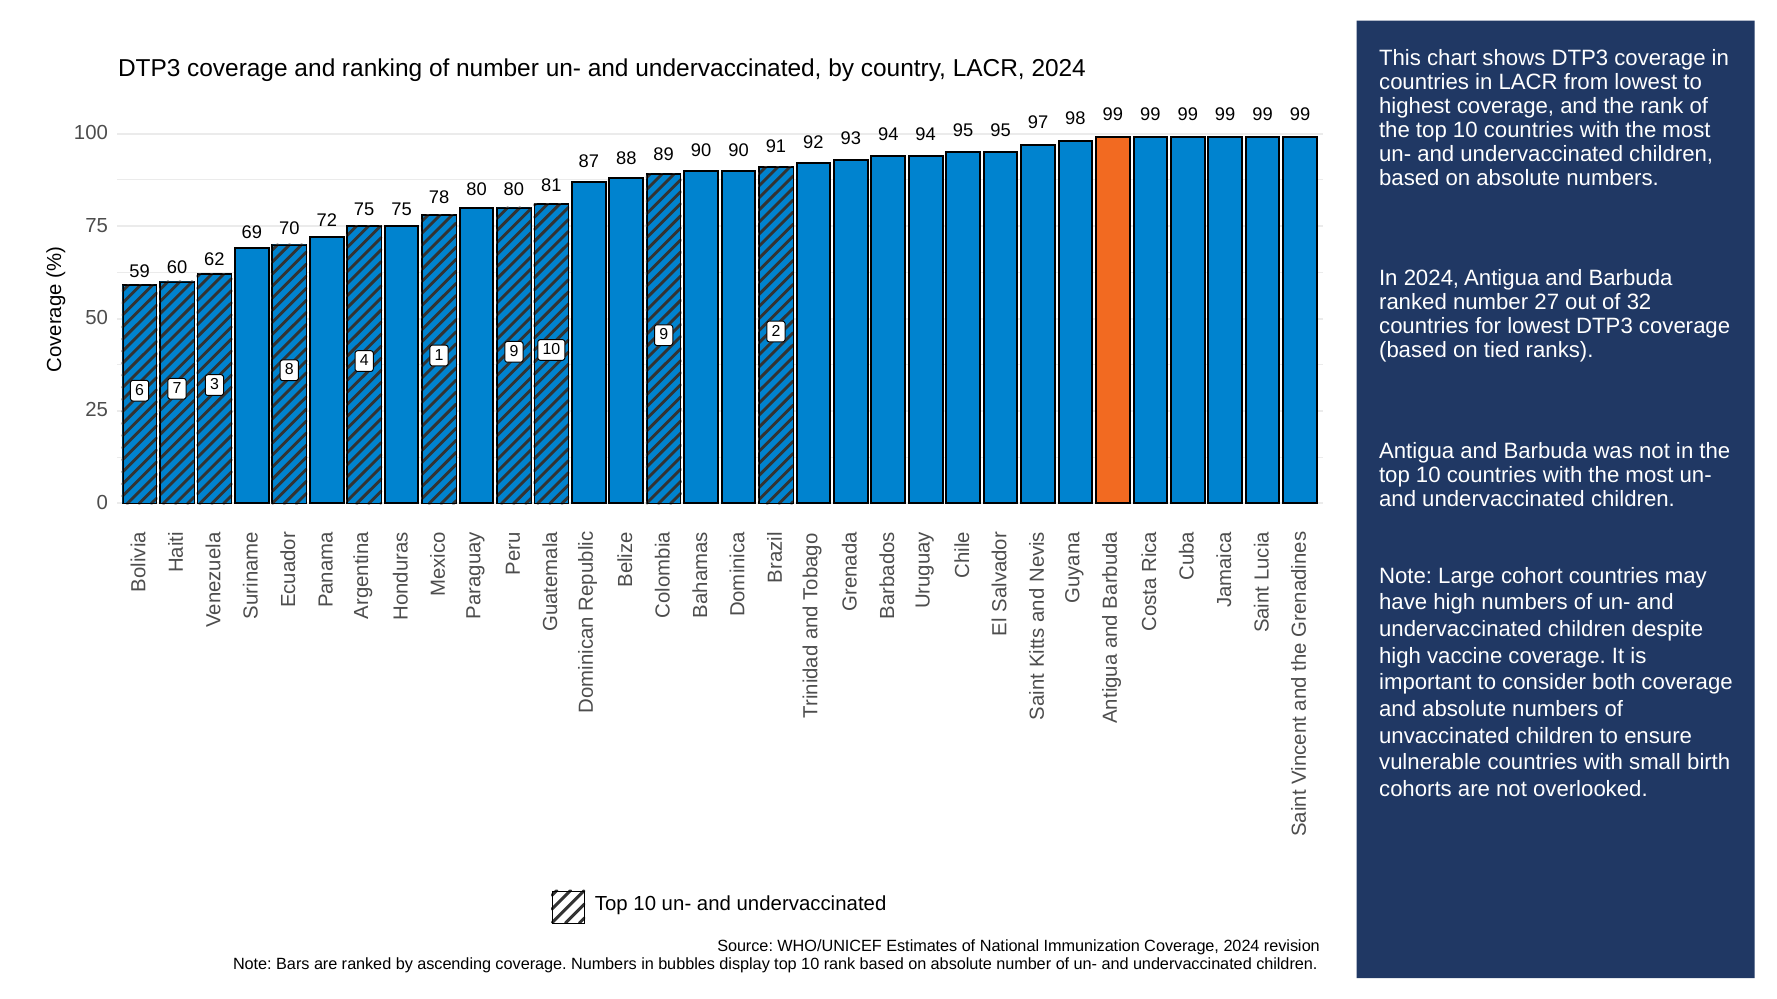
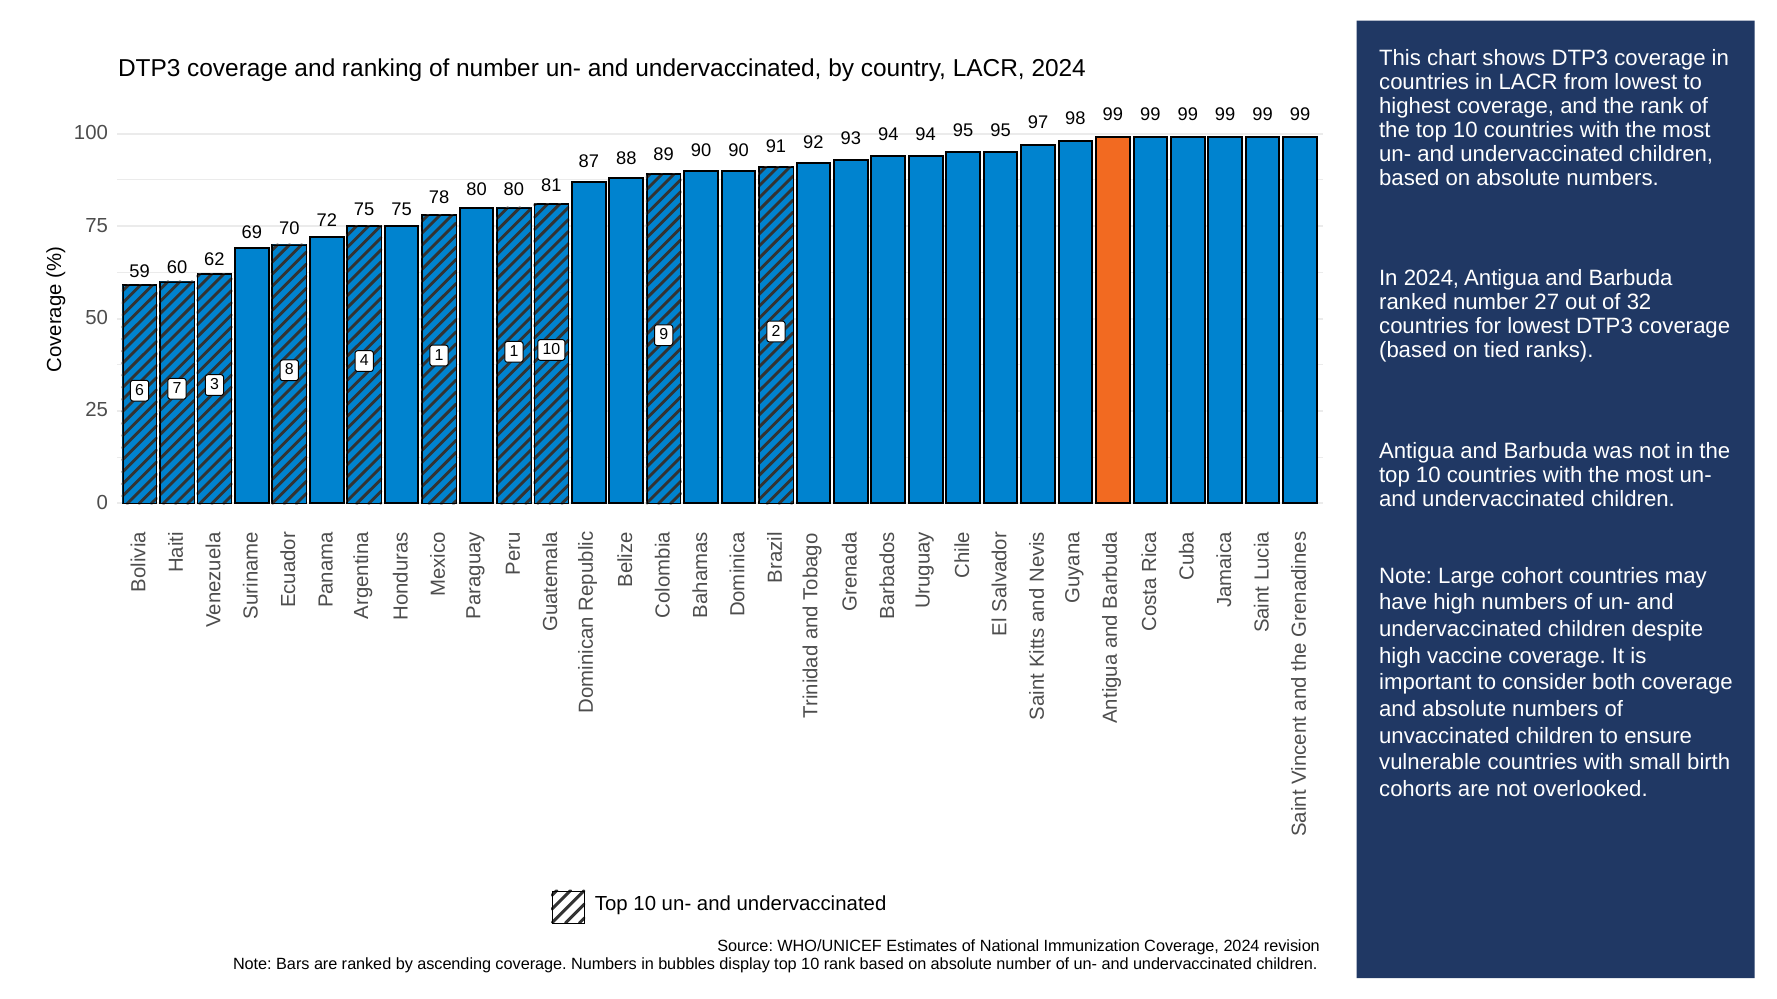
1 9: 9 -> 1
